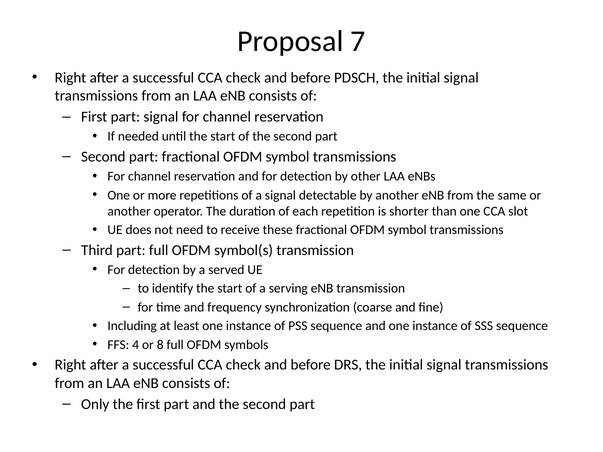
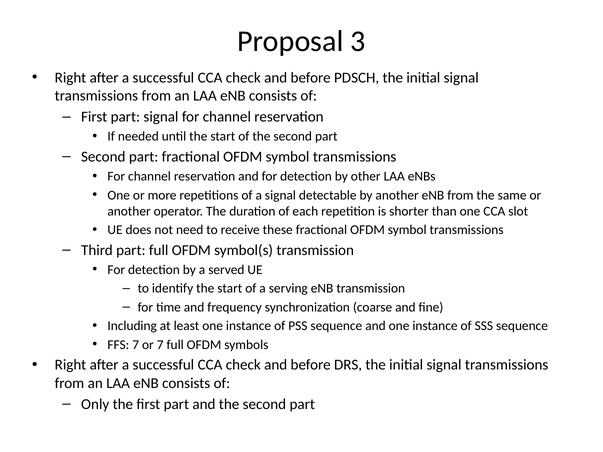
7: 7 -> 3
FFS 4: 4 -> 7
or 8: 8 -> 7
